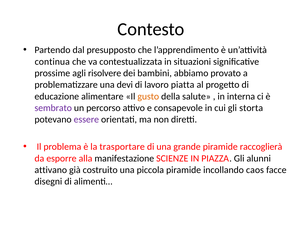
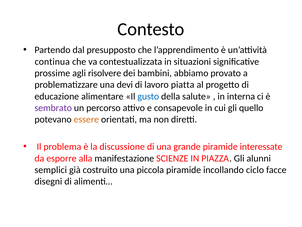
gusto colour: orange -> blue
storta: storta -> quello
essere colour: purple -> orange
trasportare: trasportare -> discussione
raccoglierà: raccoglierà -> interessate
attivano: attivano -> semplici
caos: caos -> ciclo
